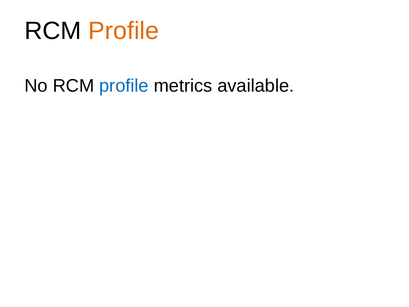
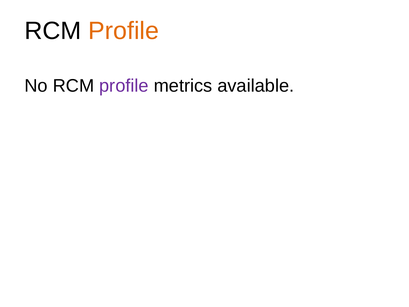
profile at (124, 86) colour: blue -> purple
